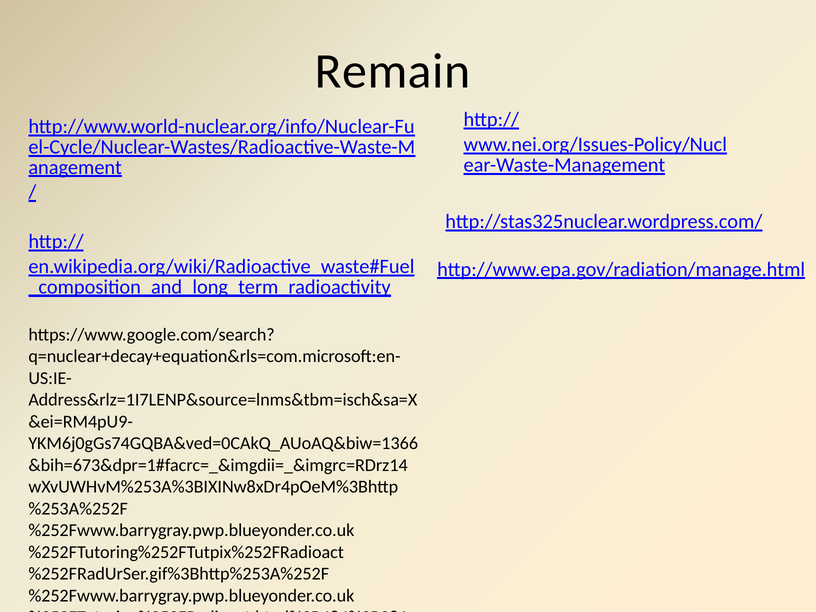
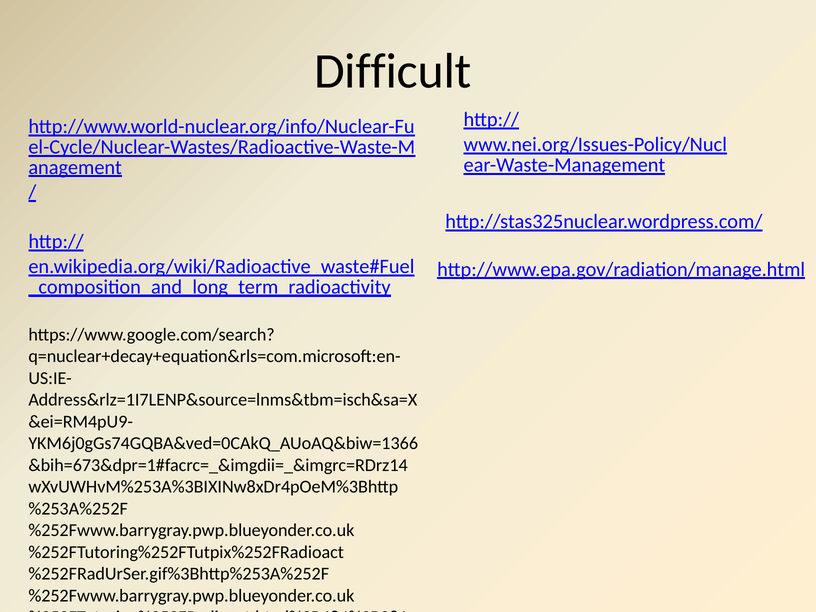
Remain: Remain -> Difficult
